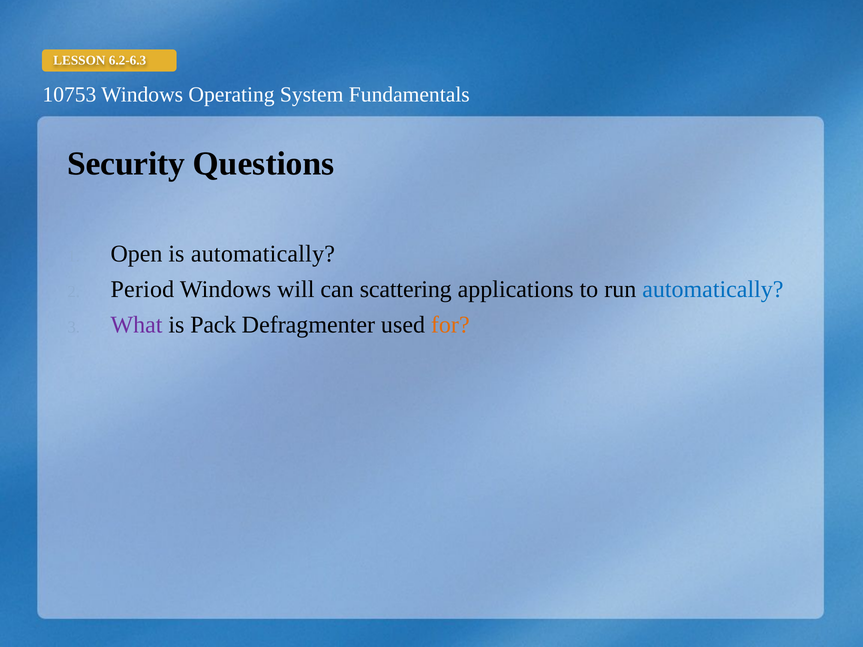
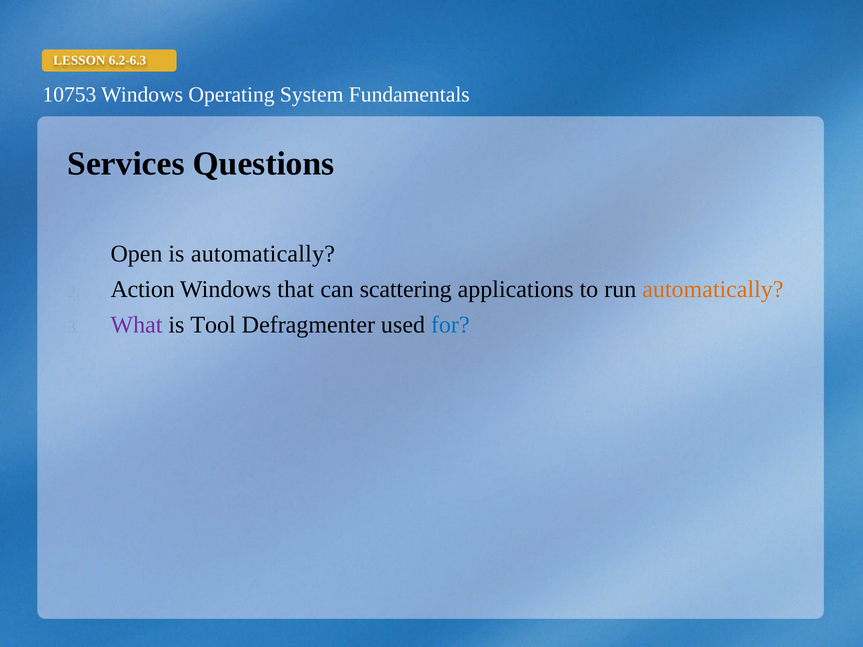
Security: Security -> Services
Period: Period -> Action
will: will -> that
automatically at (713, 289) colour: blue -> orange
Pack: Pack -> Tool
for colour: orange -> blue
